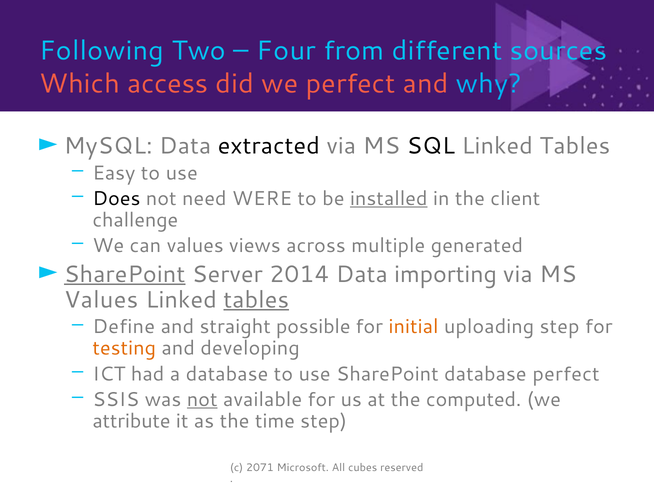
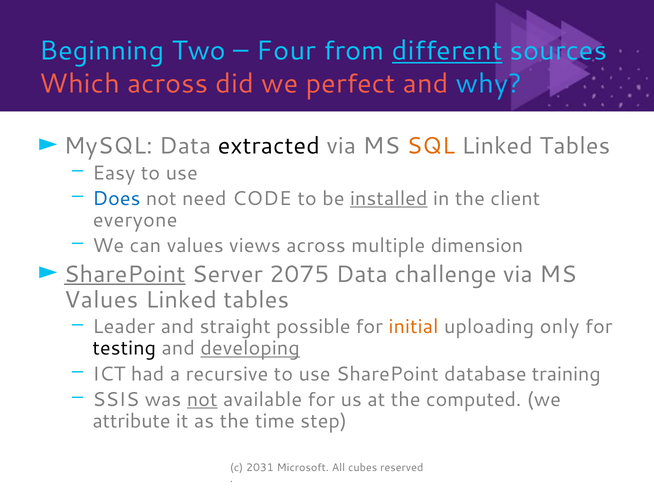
Following: Following -> Beginning
different underline: none -> present
Which access: access -> across
SQL colour: black -> orange
Does colour: black -> blue
WERE: WERE -> CODE
challenge: challenge -> everyone
generated: generated -> dimension
2014: 2014 -> 2075
importing: importing -> challenge
tables at (256, 299) underline: present -> none
Define: Define -> Leader
uploading step: step -> only
testing colour: orange -> black
developing underline: none -> present
a database: database -> recursive
database perfect: perfect -> training
2071: 2071 -> 2031
